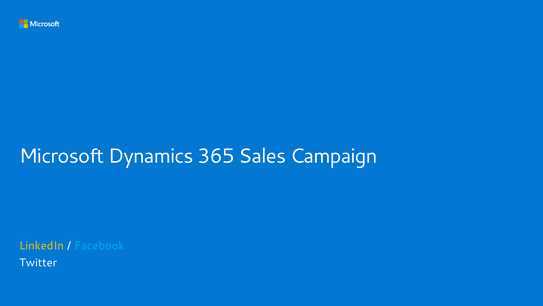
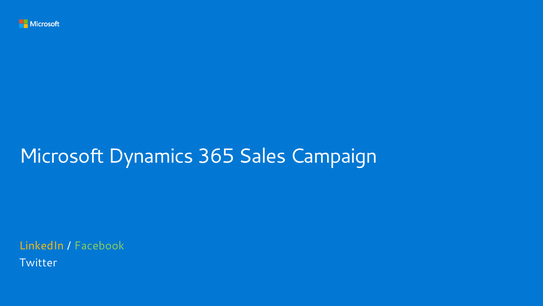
Facebook colour: light blue -> light green
